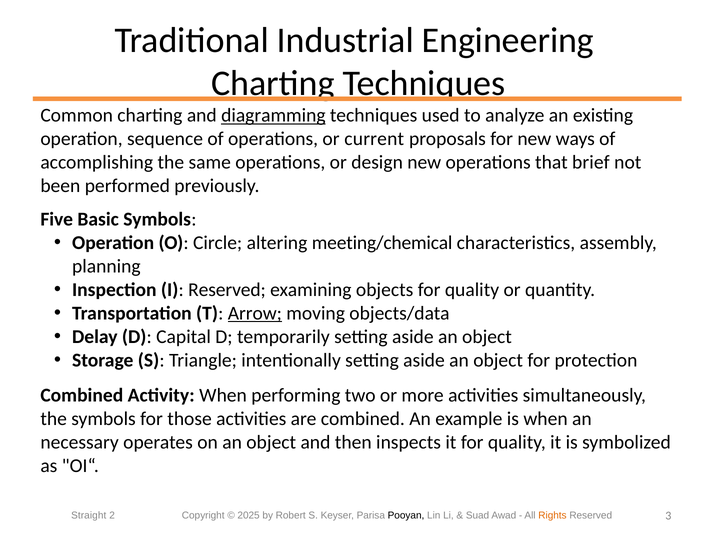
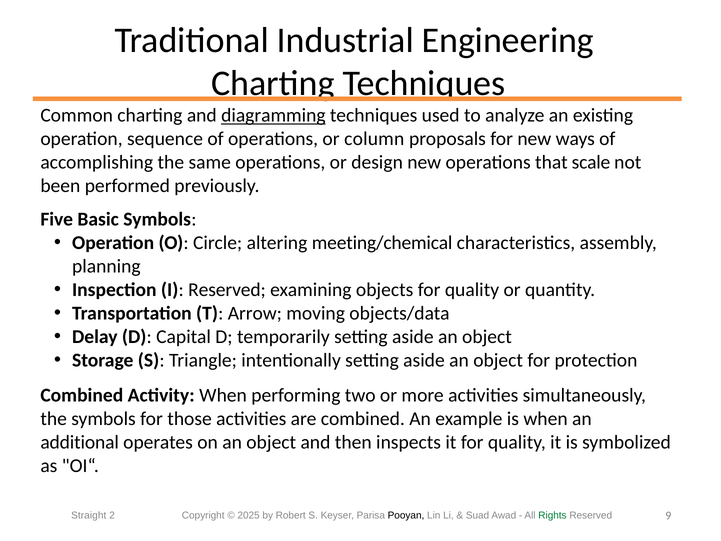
current: current -> column
brief: brief -> scale
Arrow underline: present -> none
necessary: necessary -> additional
Rights colour: orange -> green
3: 3 -> 9
